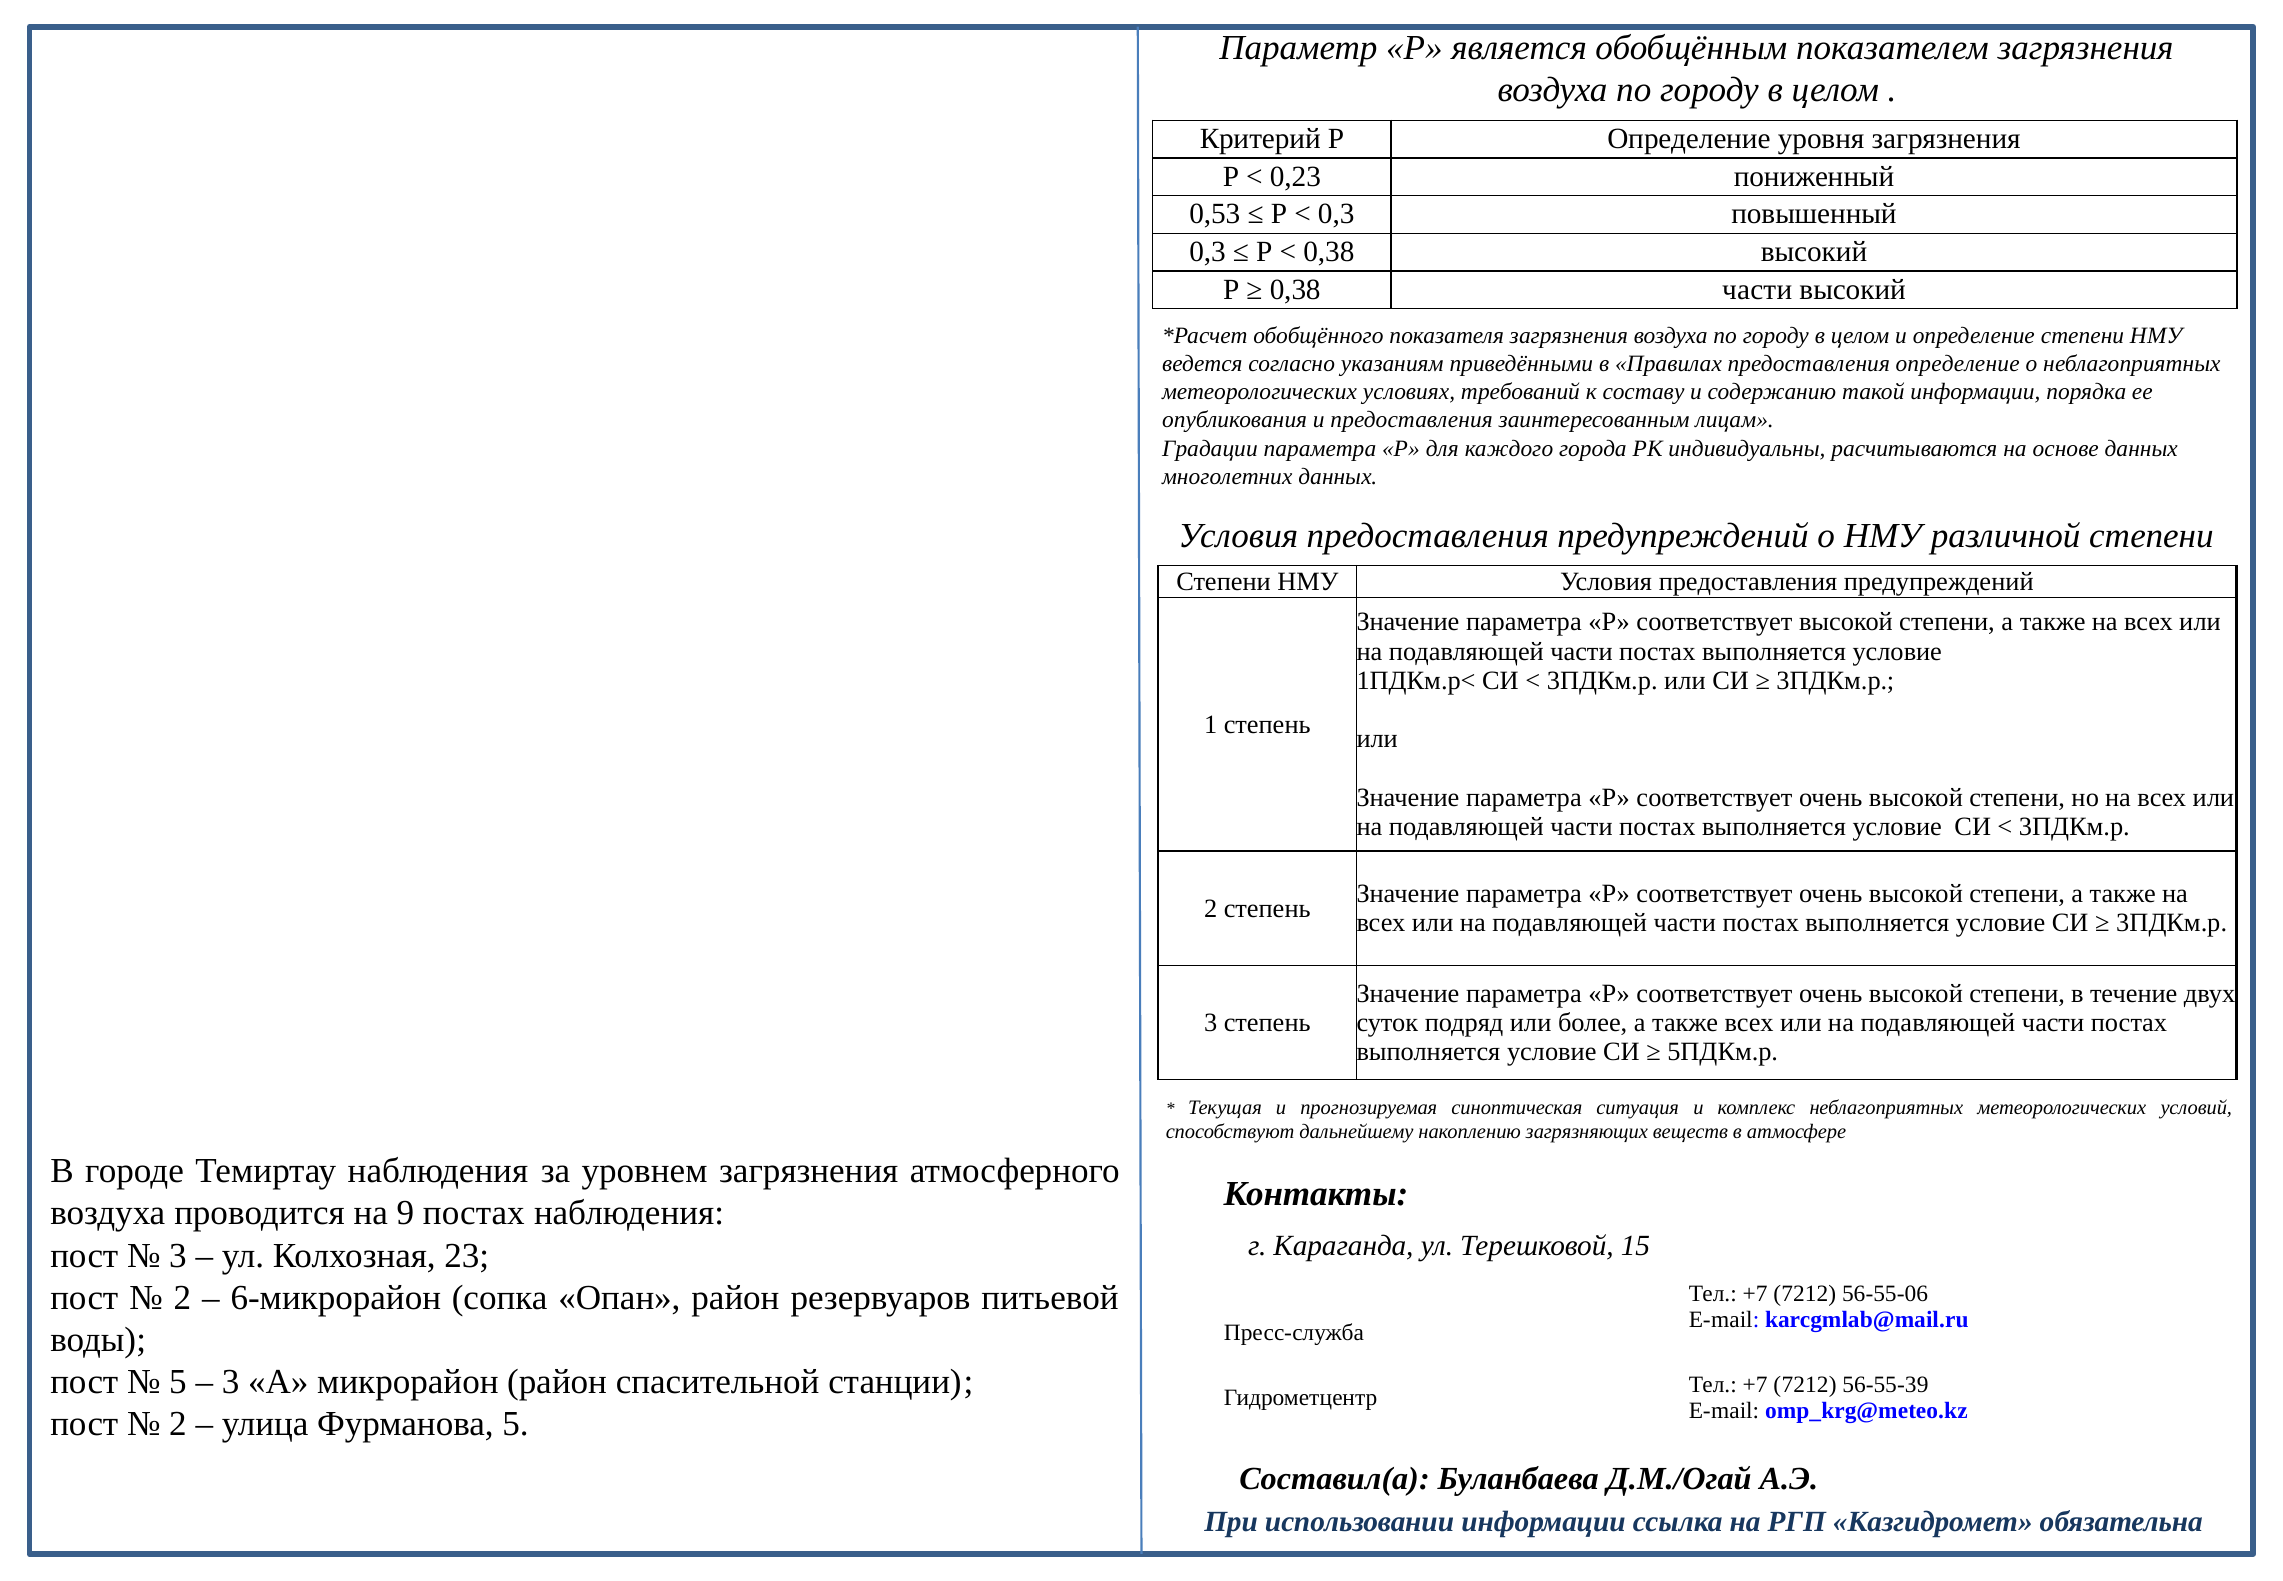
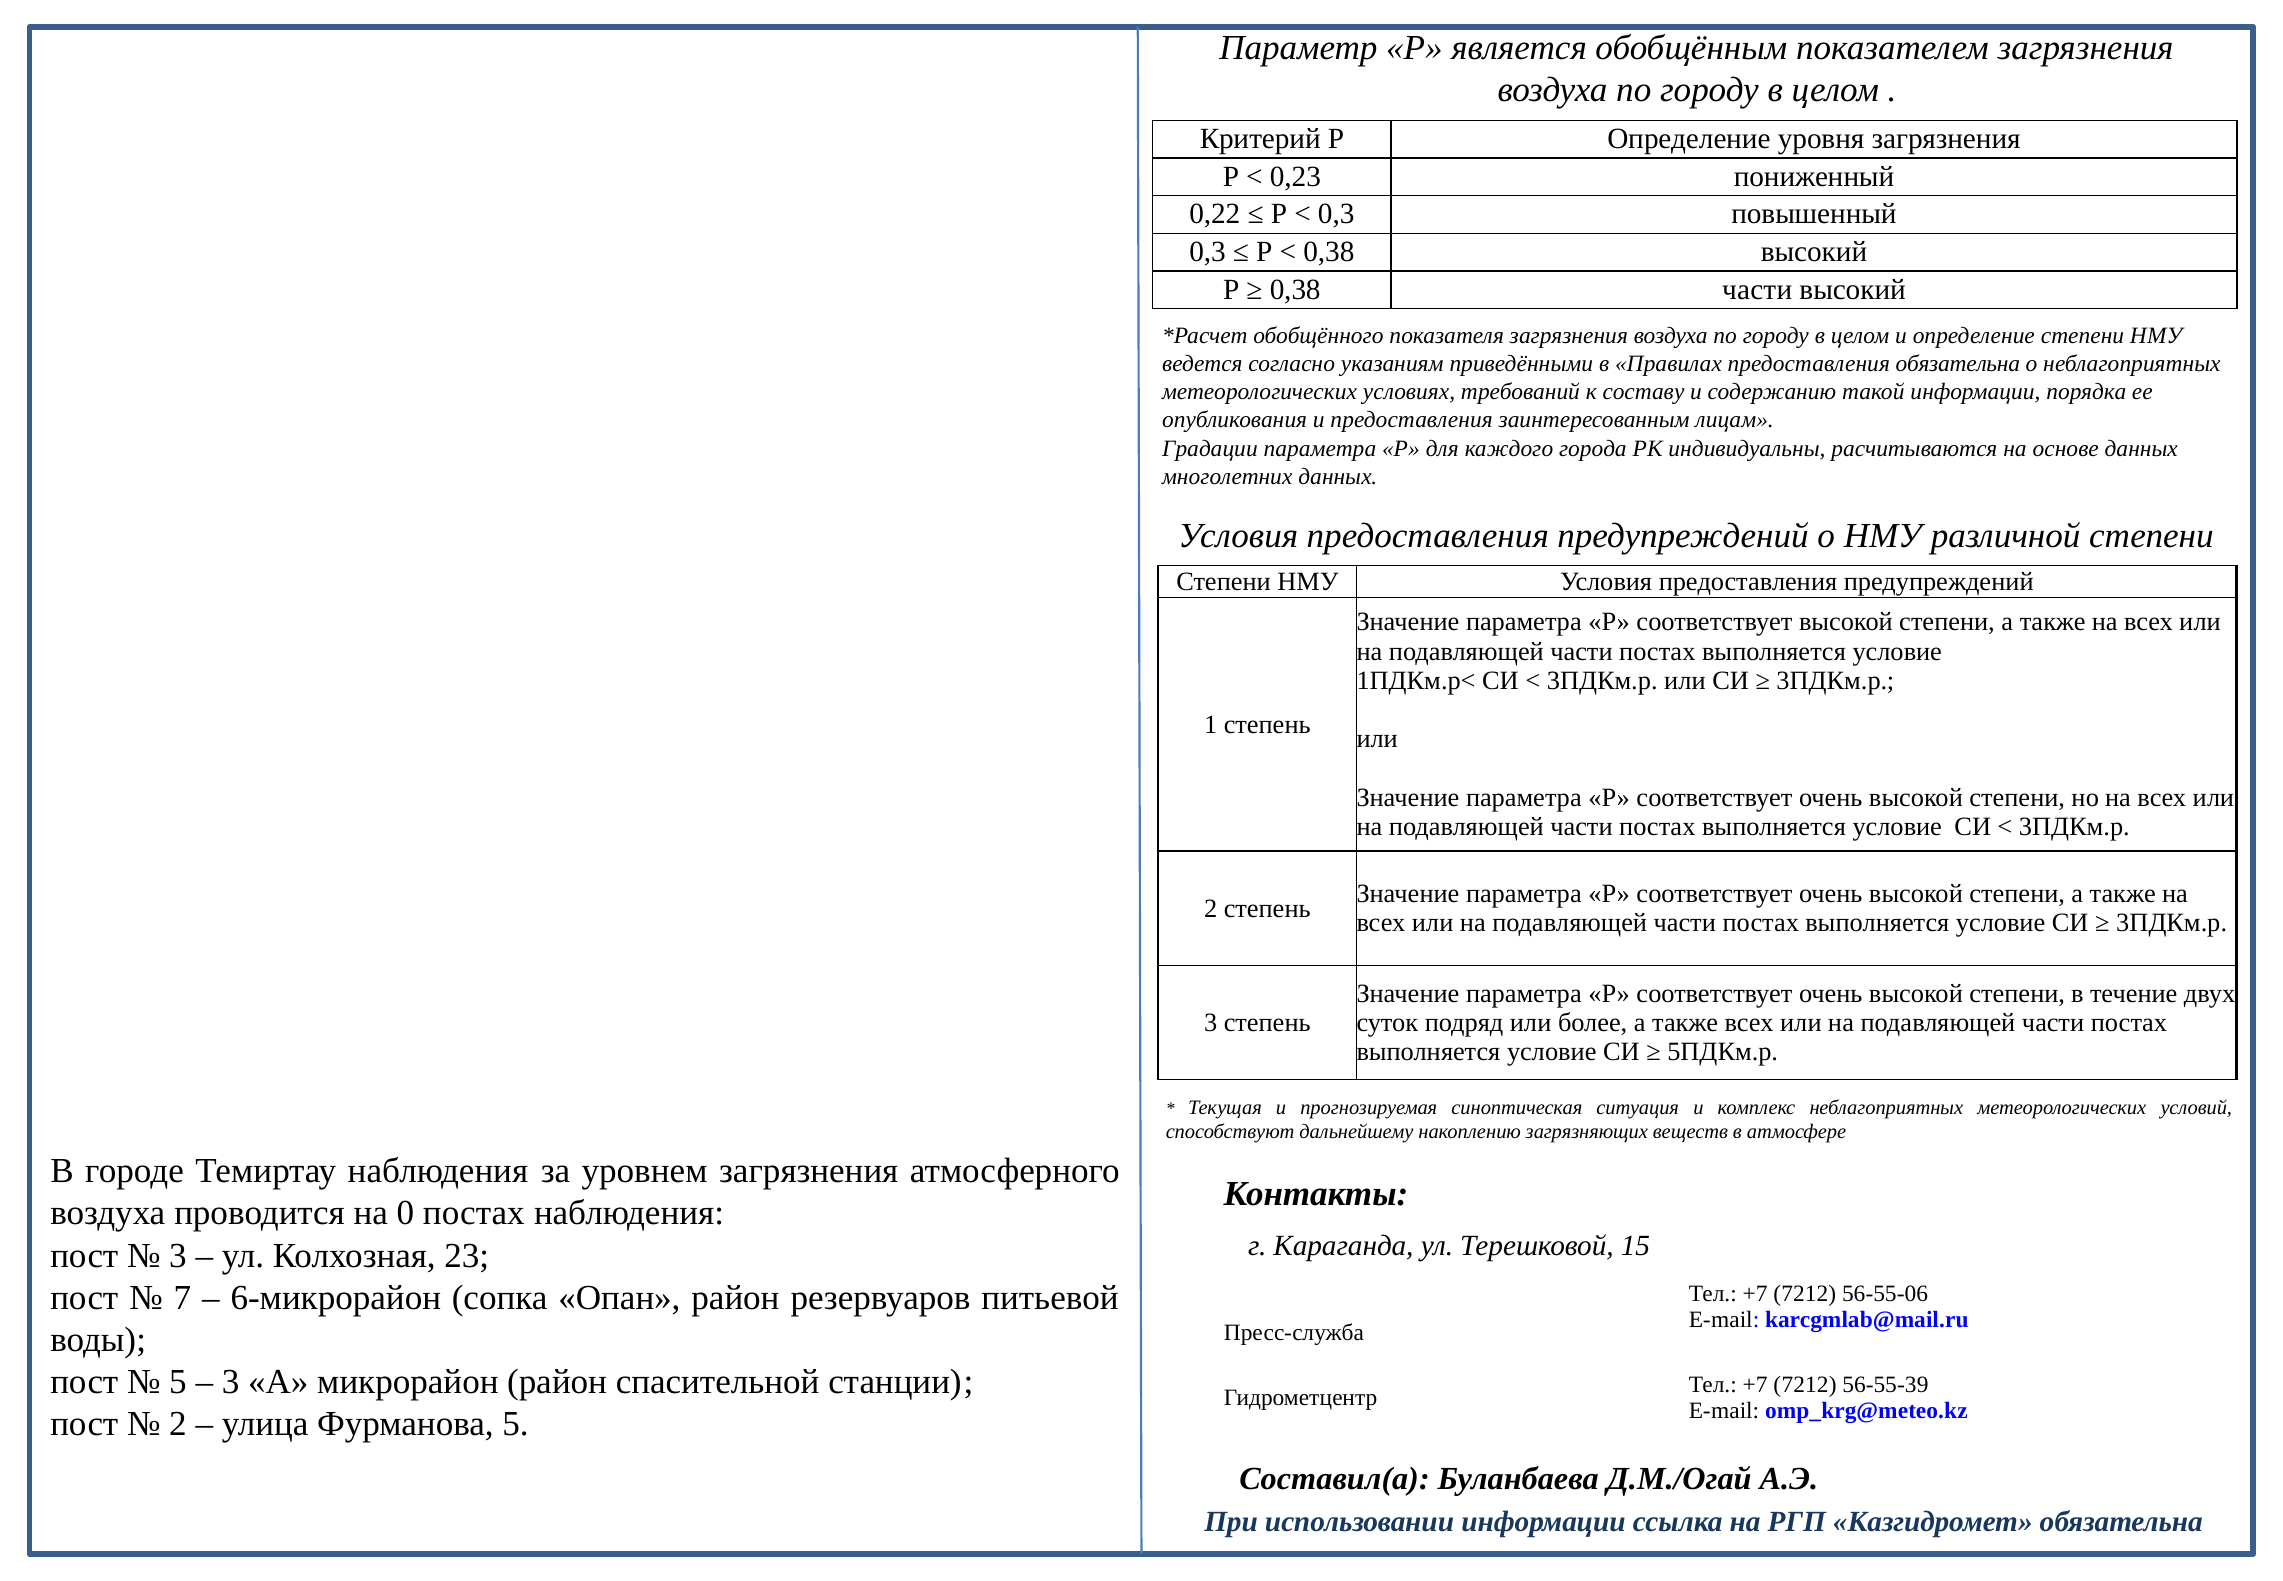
0,53: 0,53 -> 0,22
предоставления определение: определение -> обязательна
9: 9 -> 0
2 at (182, 1297): 2 -> 7
